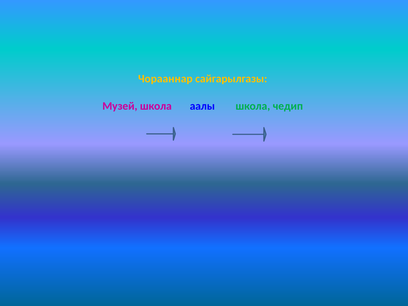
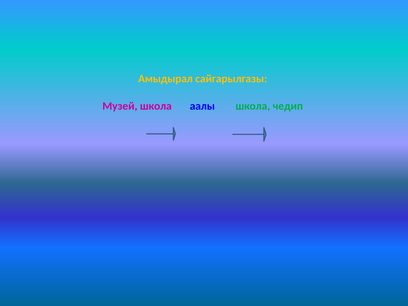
Чорааннар: Чорааннар -> Амыдырал
